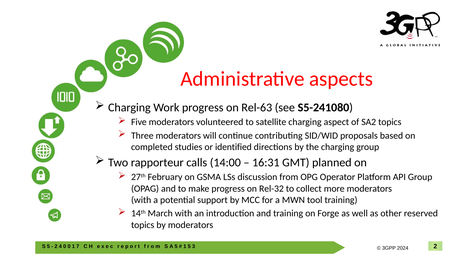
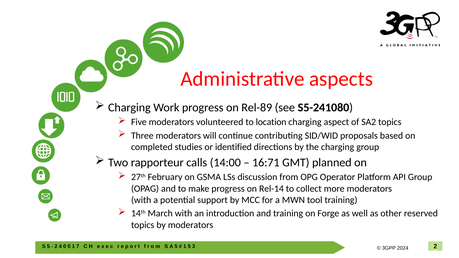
Rel-63: Rel-63 -> Rel-89
satellite: satellite -> location
16:31: 16:31 -> 16:71
Rel-32: Rel-32 -> Rel-14
